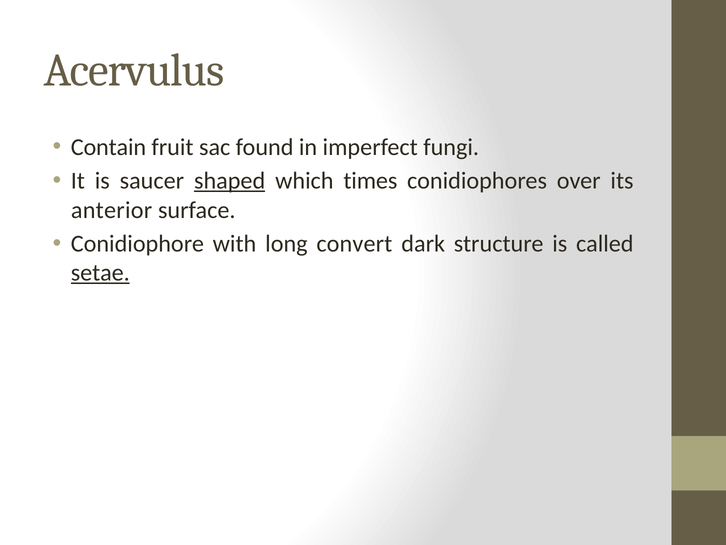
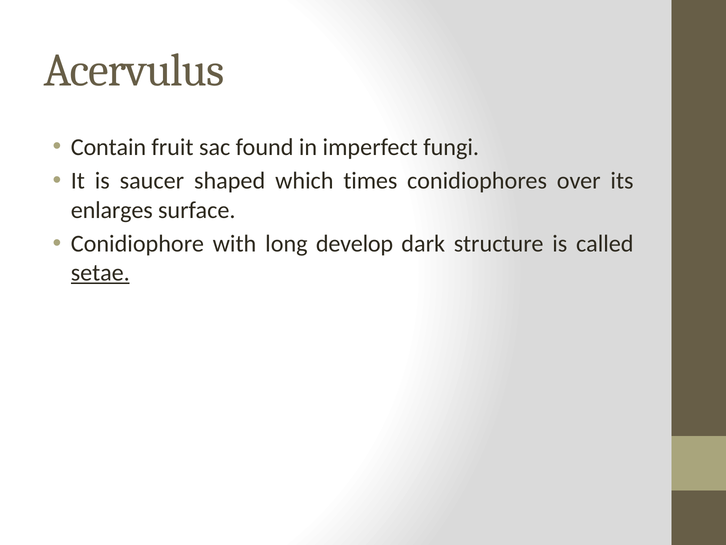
shaped underline: present -> none
anterior: anterior -> enlarges
convert: convert -> develop
